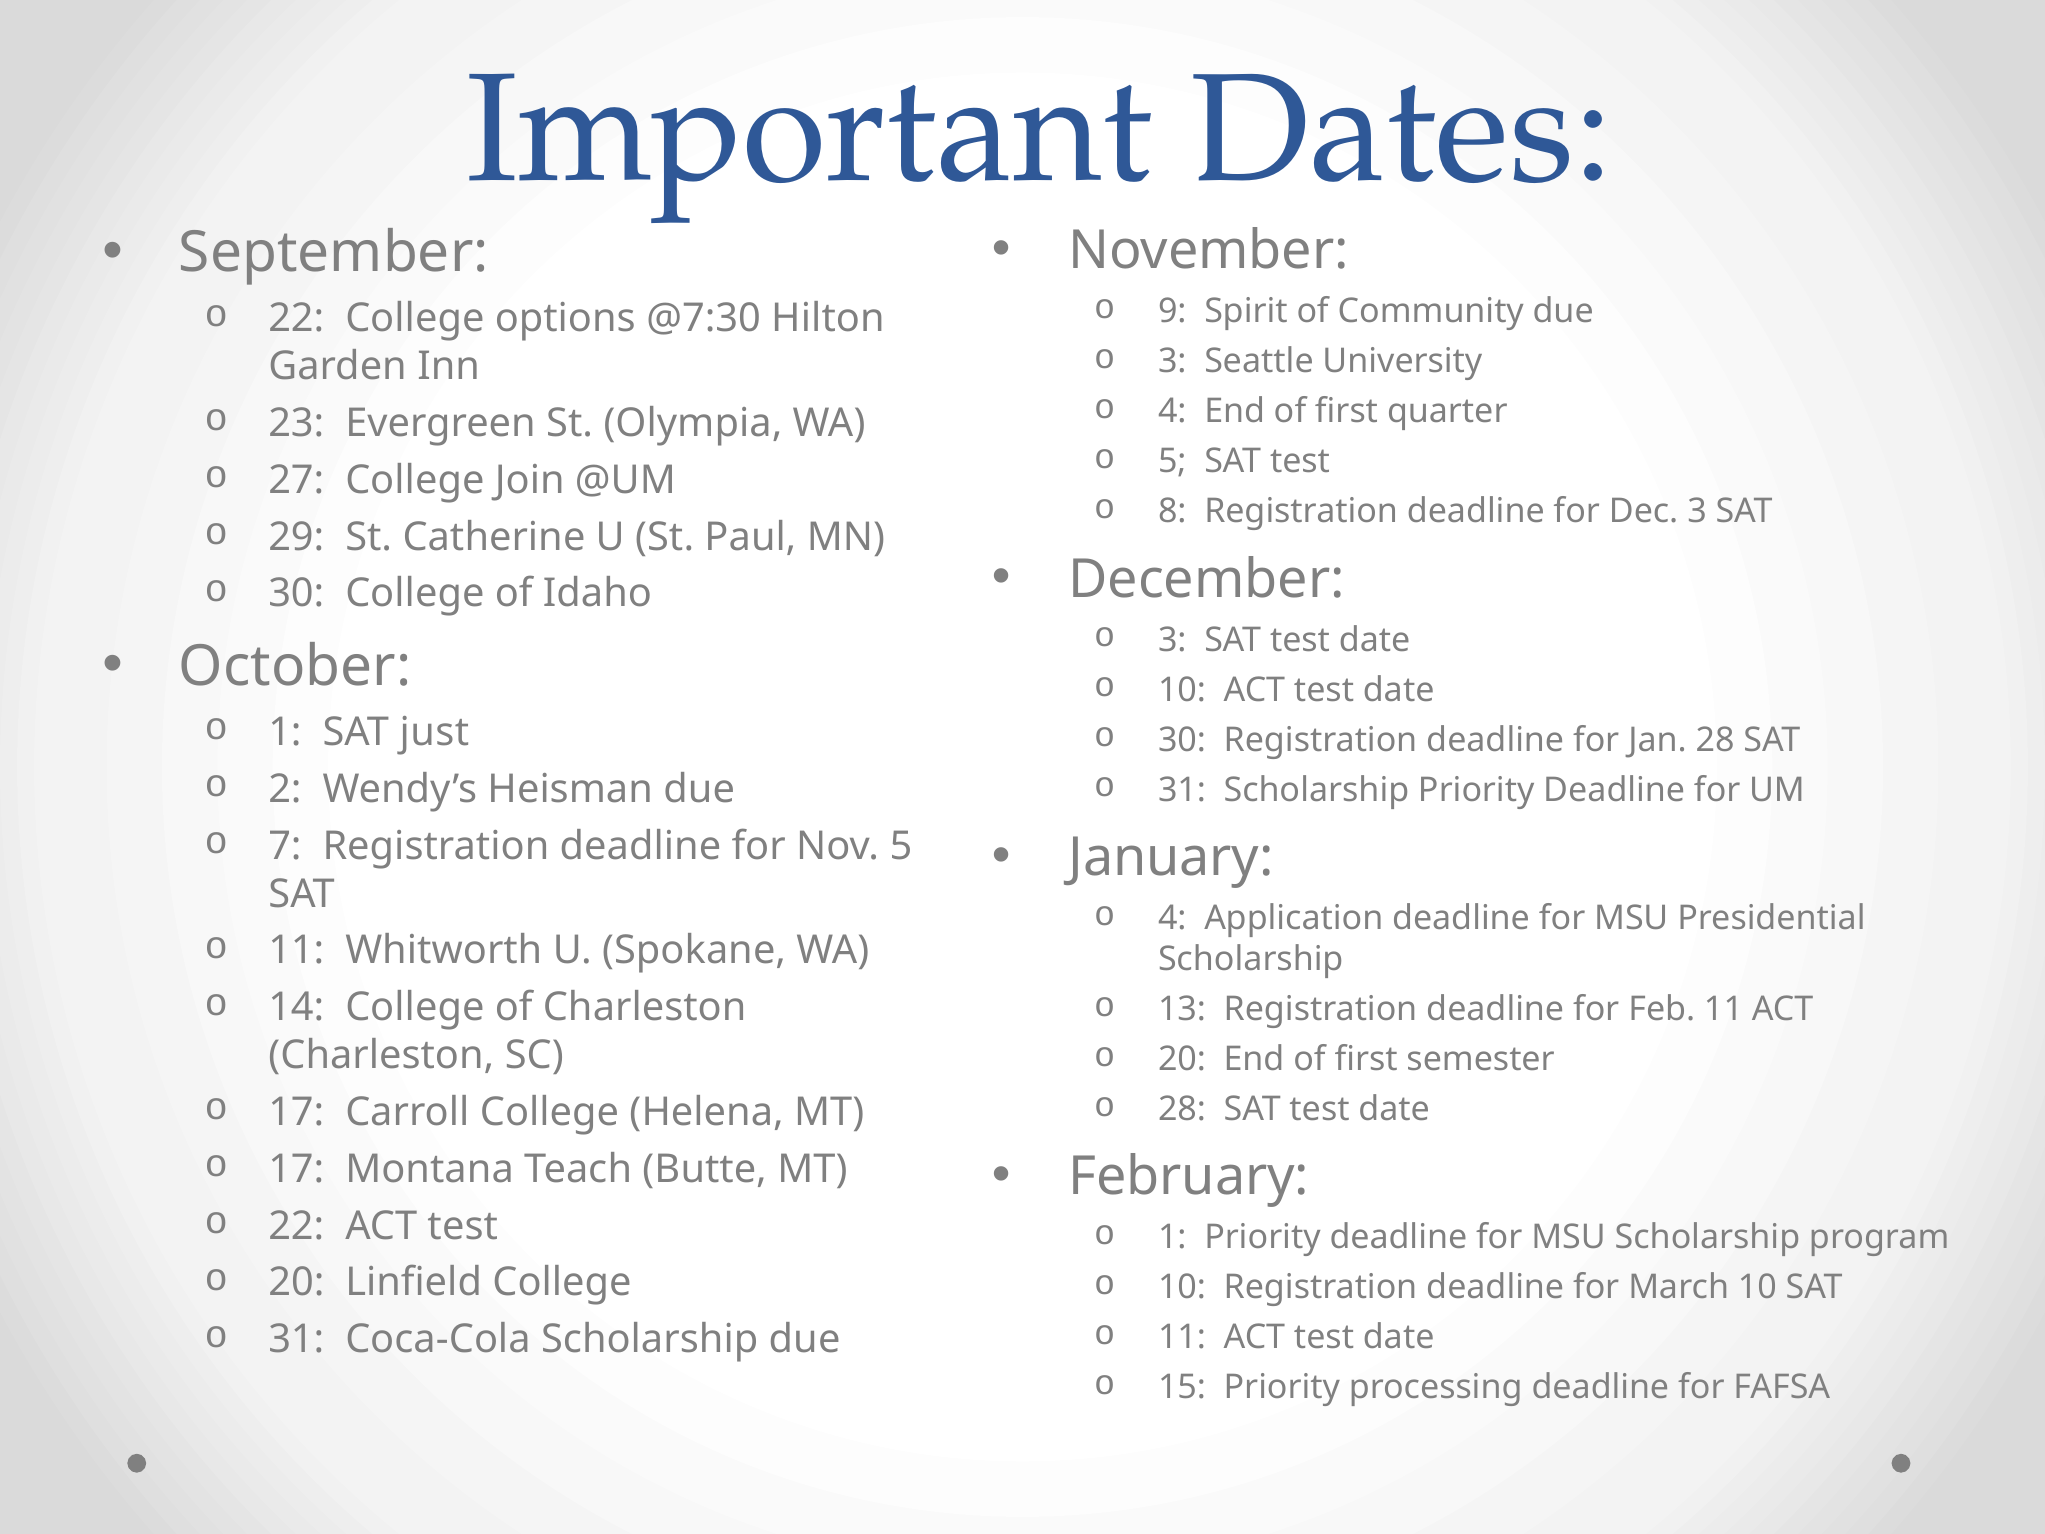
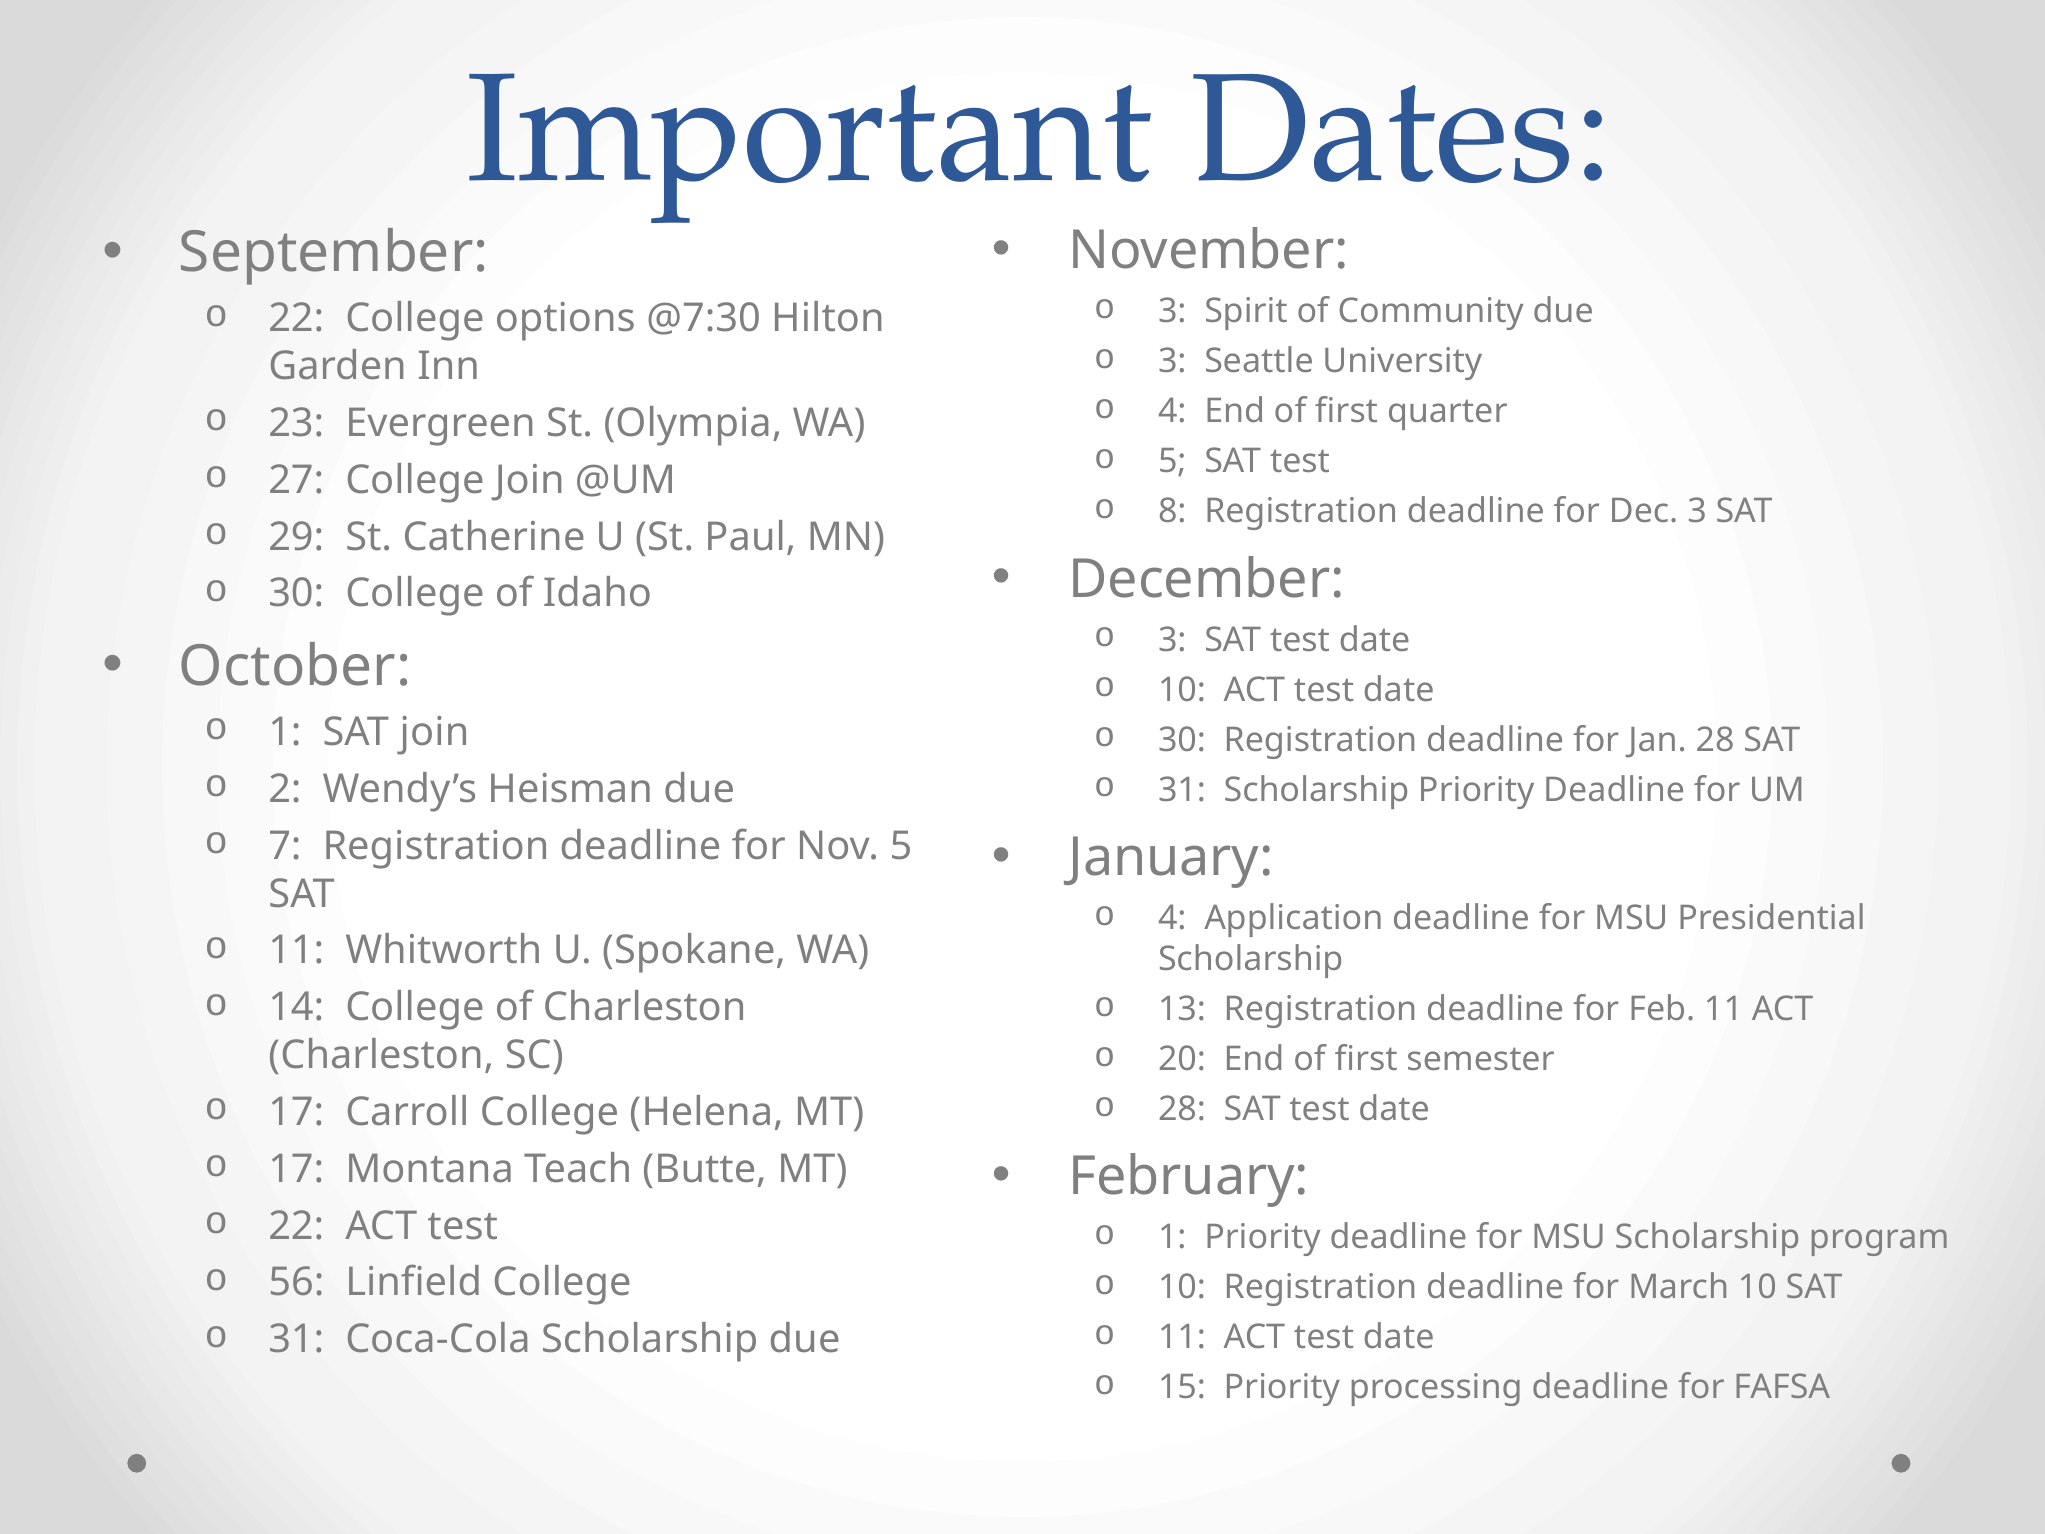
9 at (1172, 311): 9 -> 3
SAT just: just -> join
20 at (296, 1283): 20 -> 56
